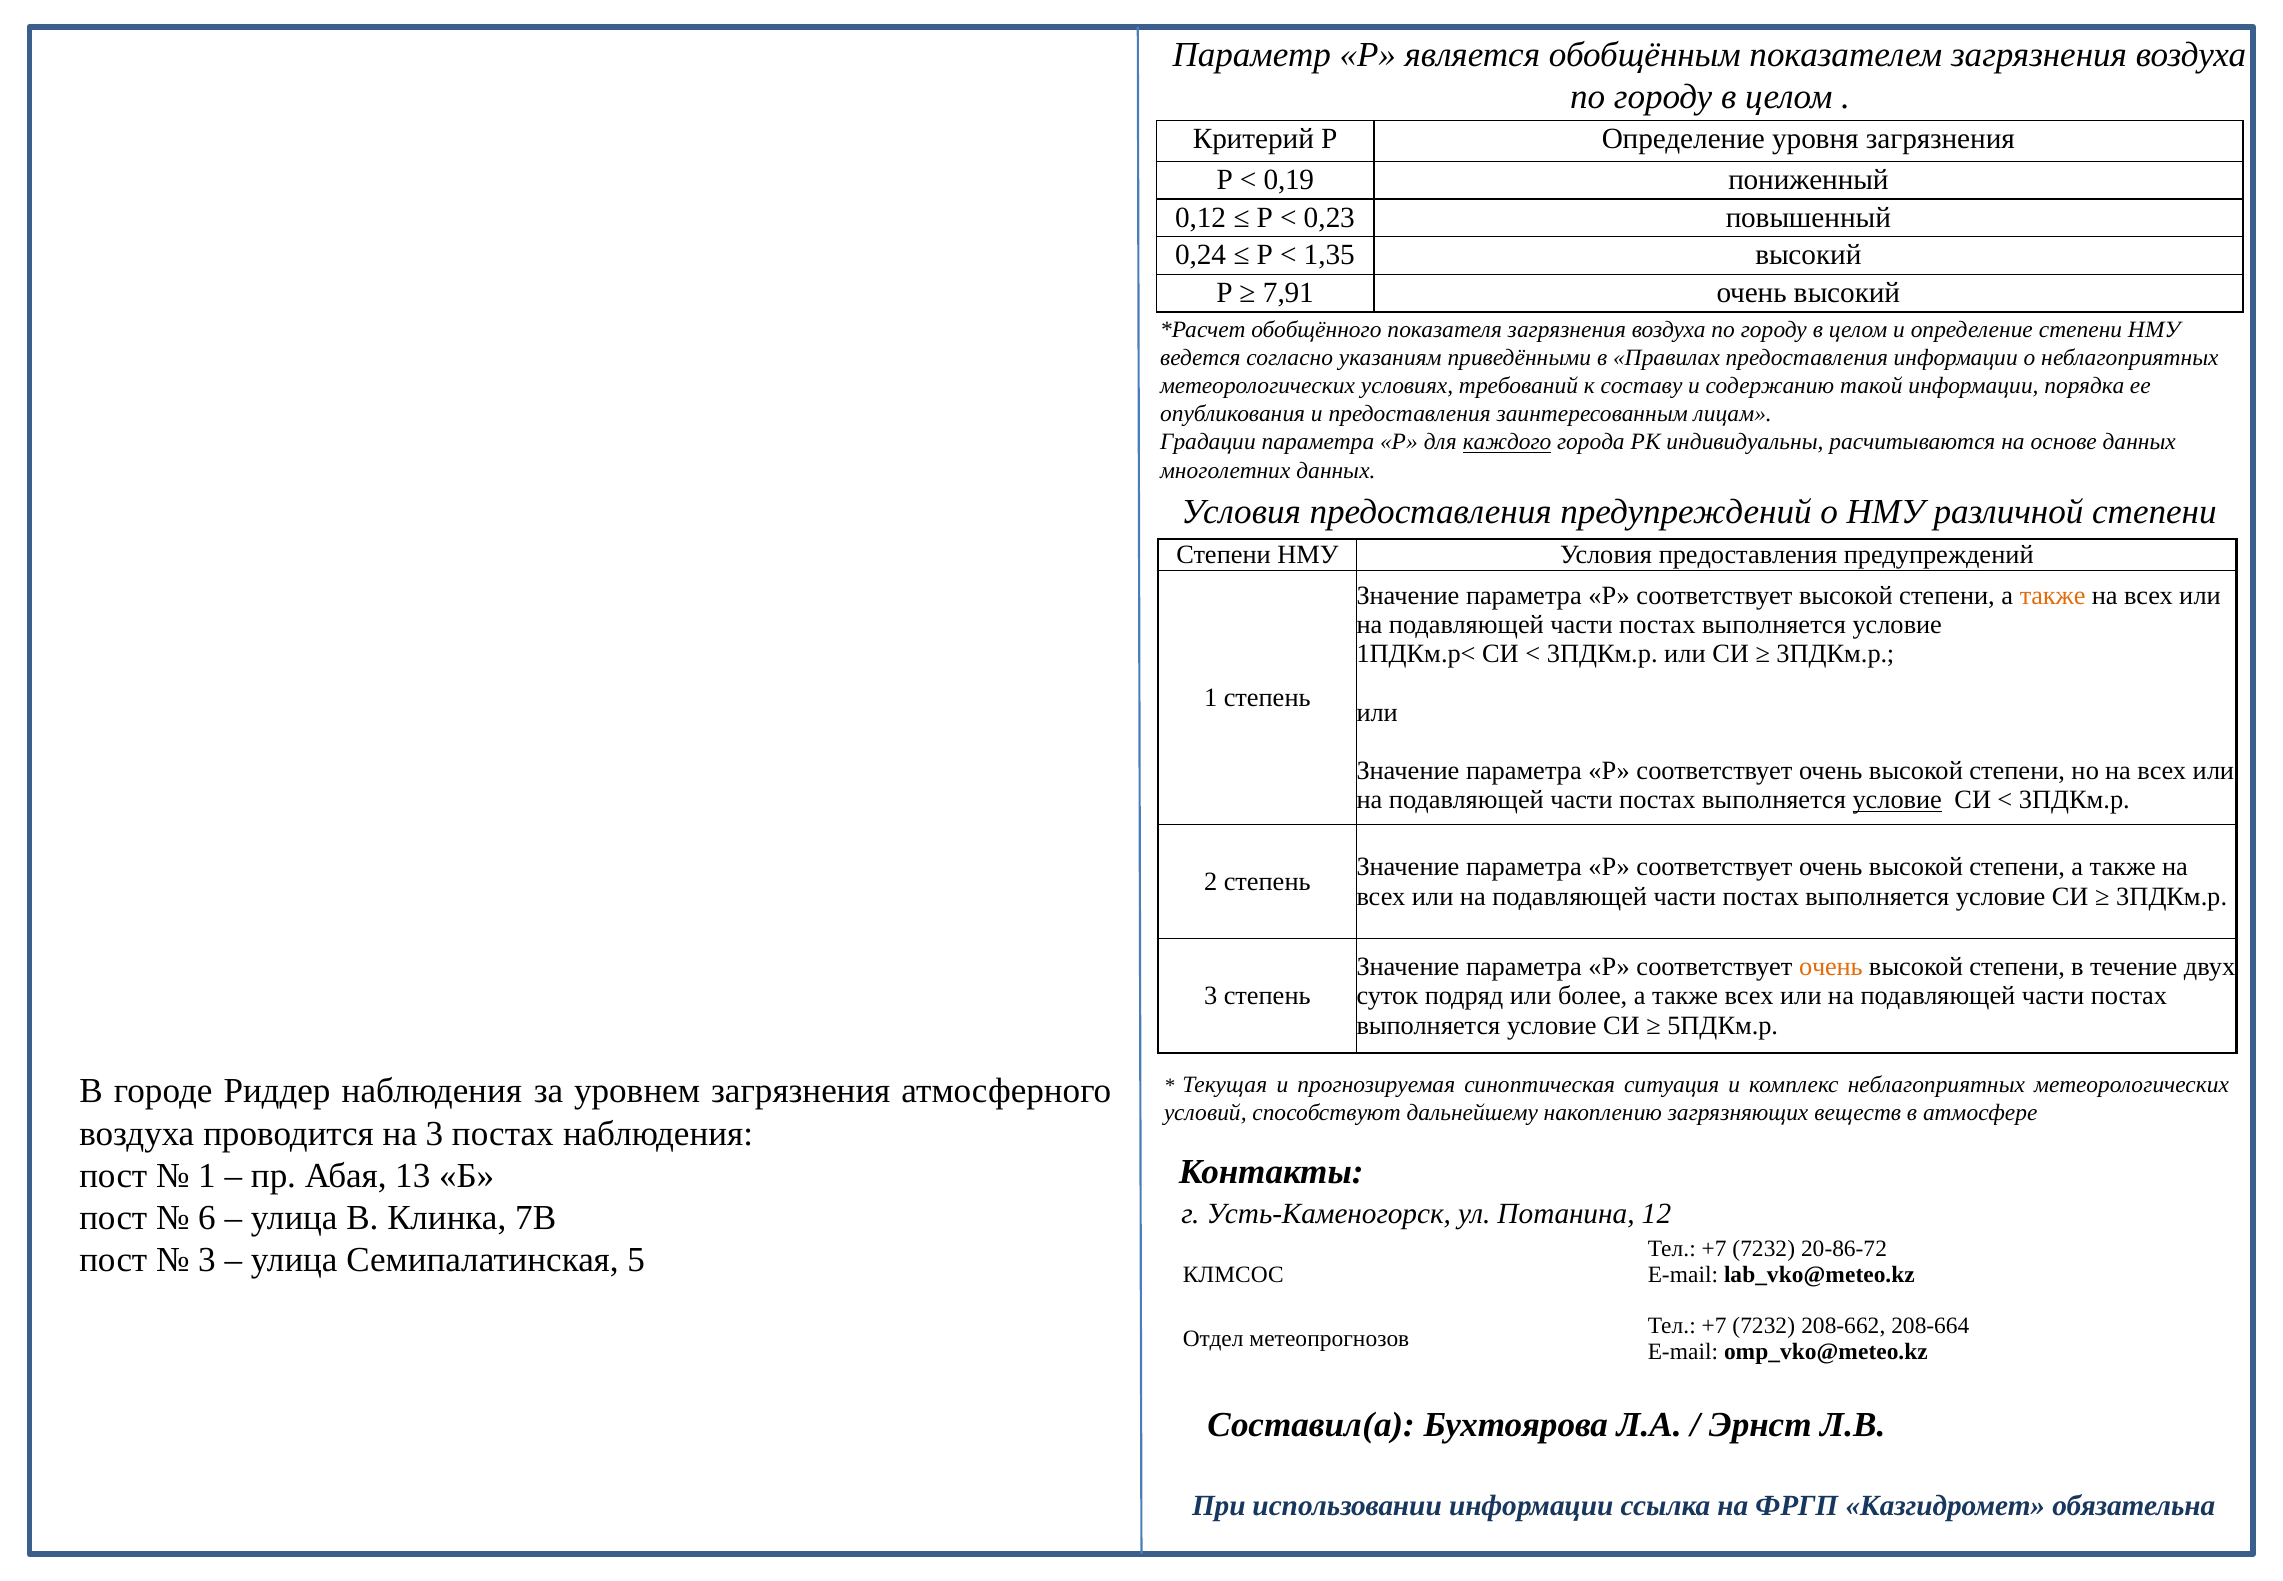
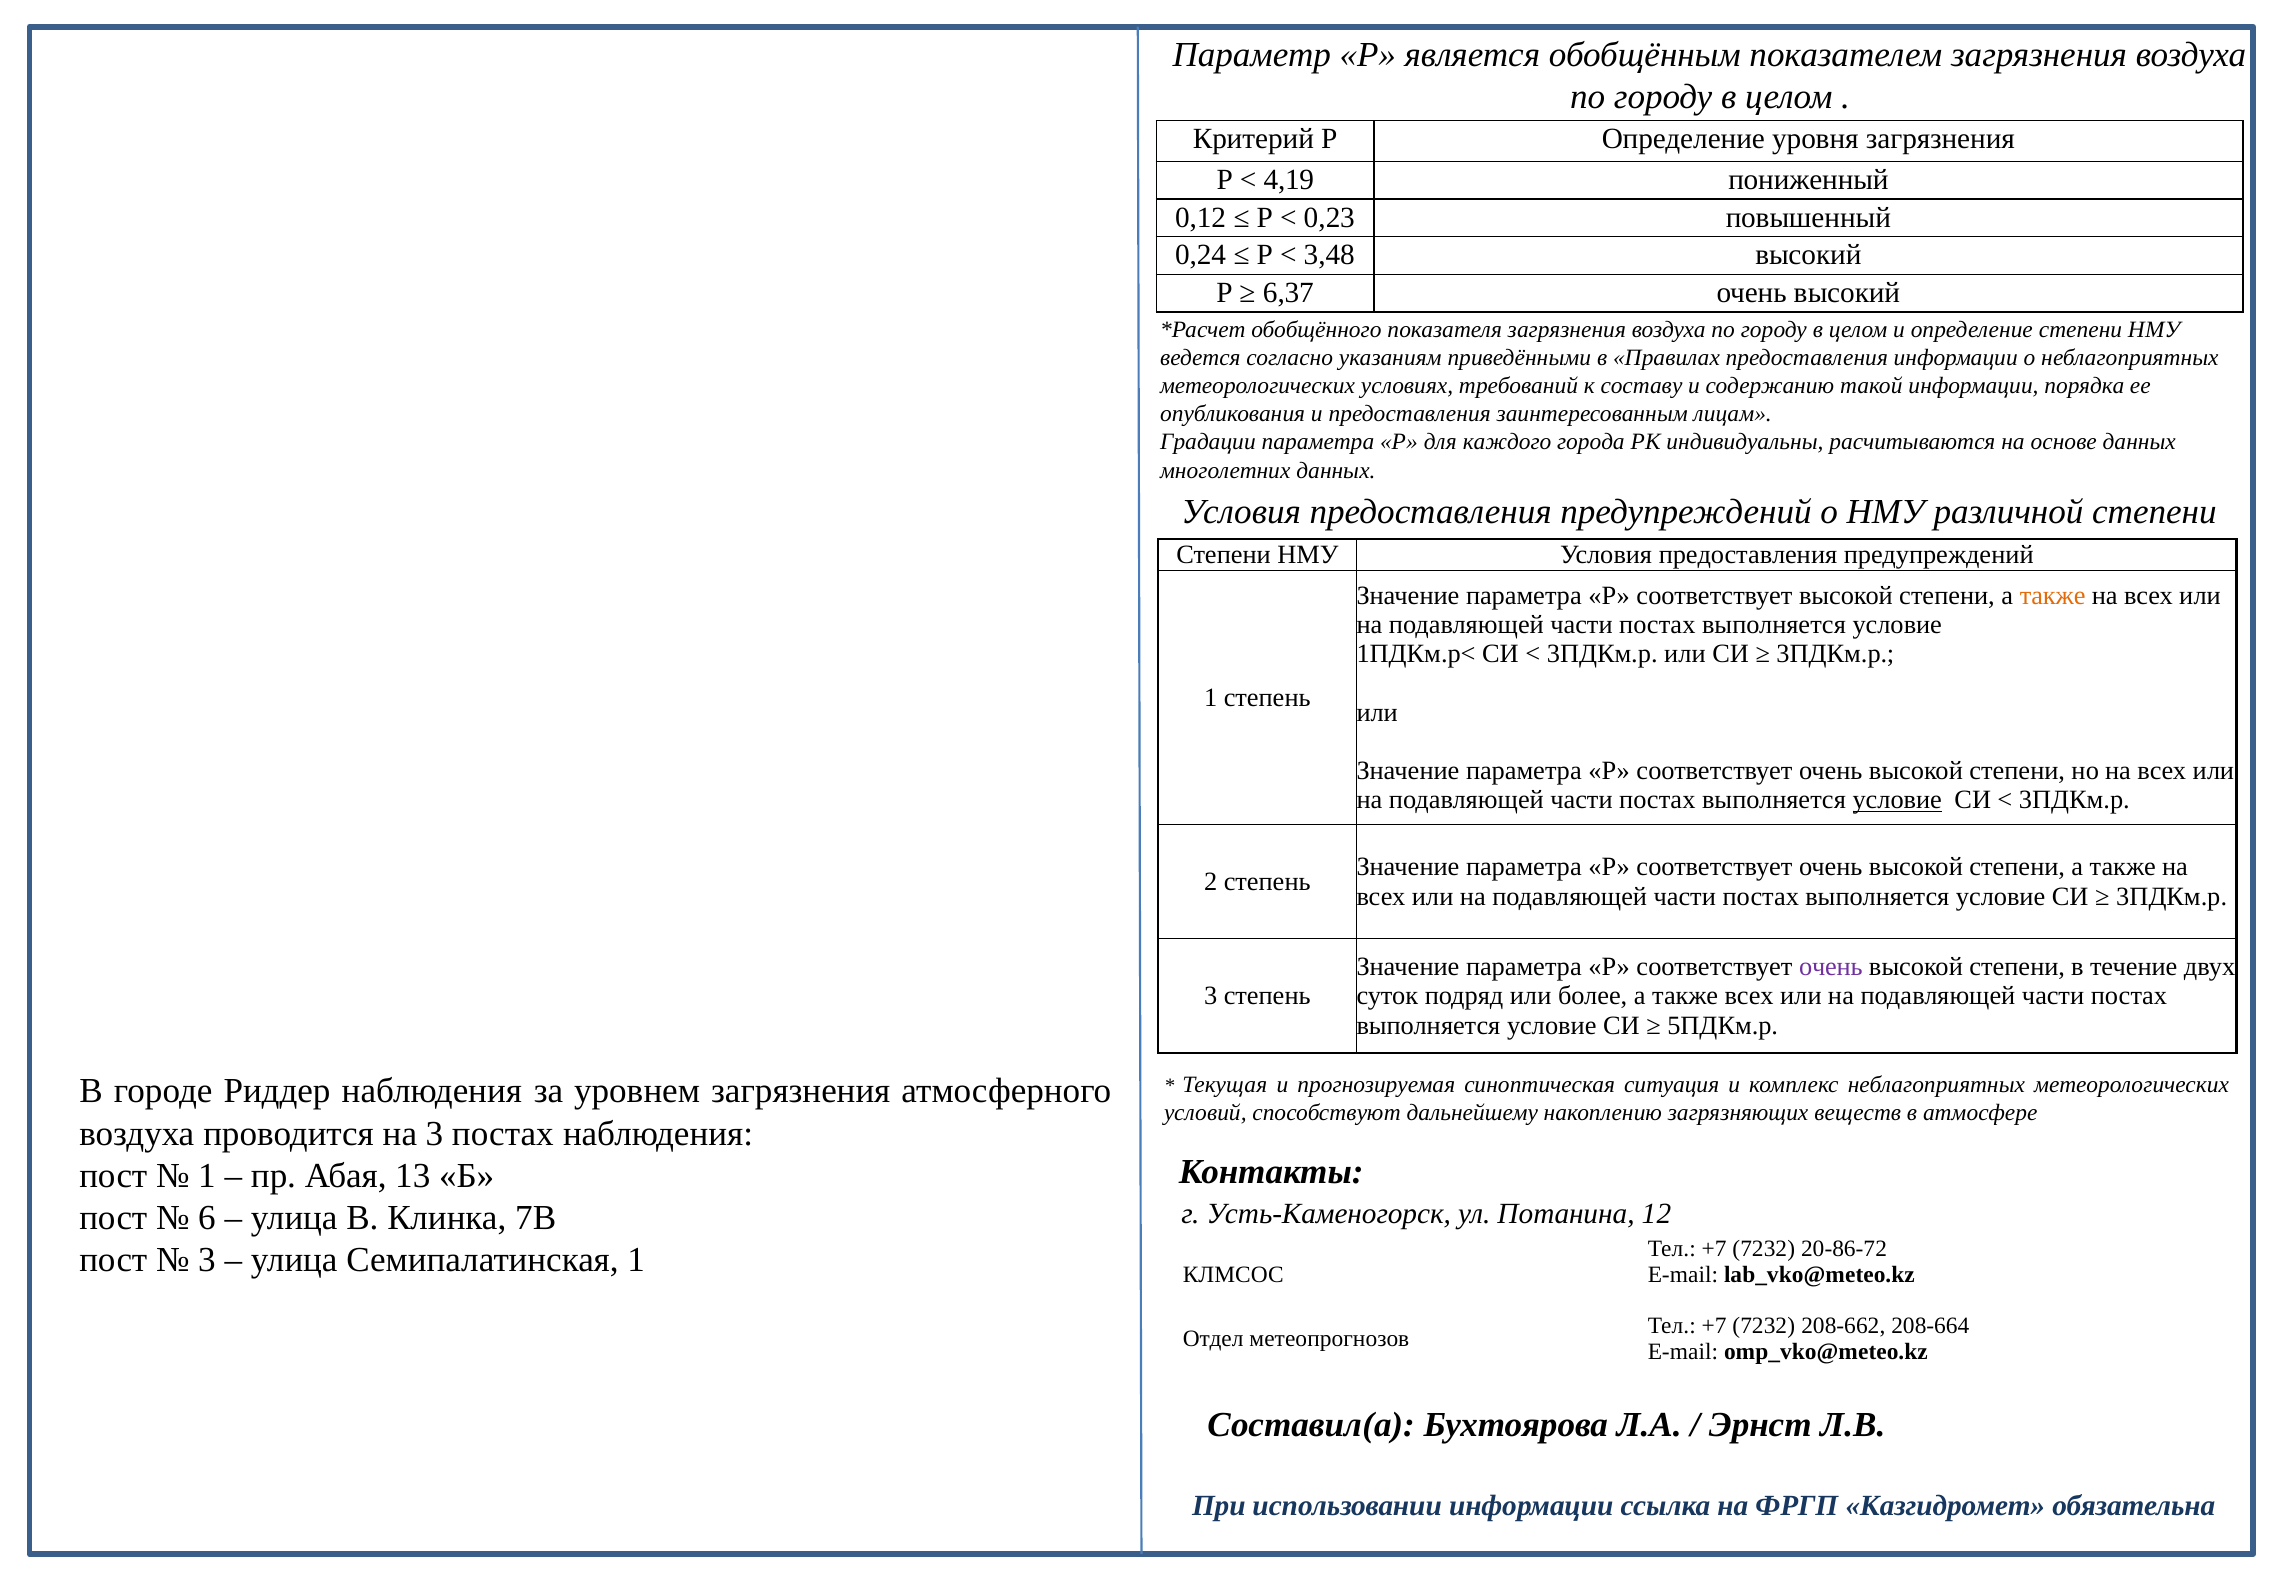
0,19: 0,19 -> 4,19
1,35: 1,35 -> 3,48
7,91: 7,91 -> 6,37
каждого underline: present -> none
очень at (1831, 967) colour: orange -> purple
Семипалатинская 5: 5 -> 1
